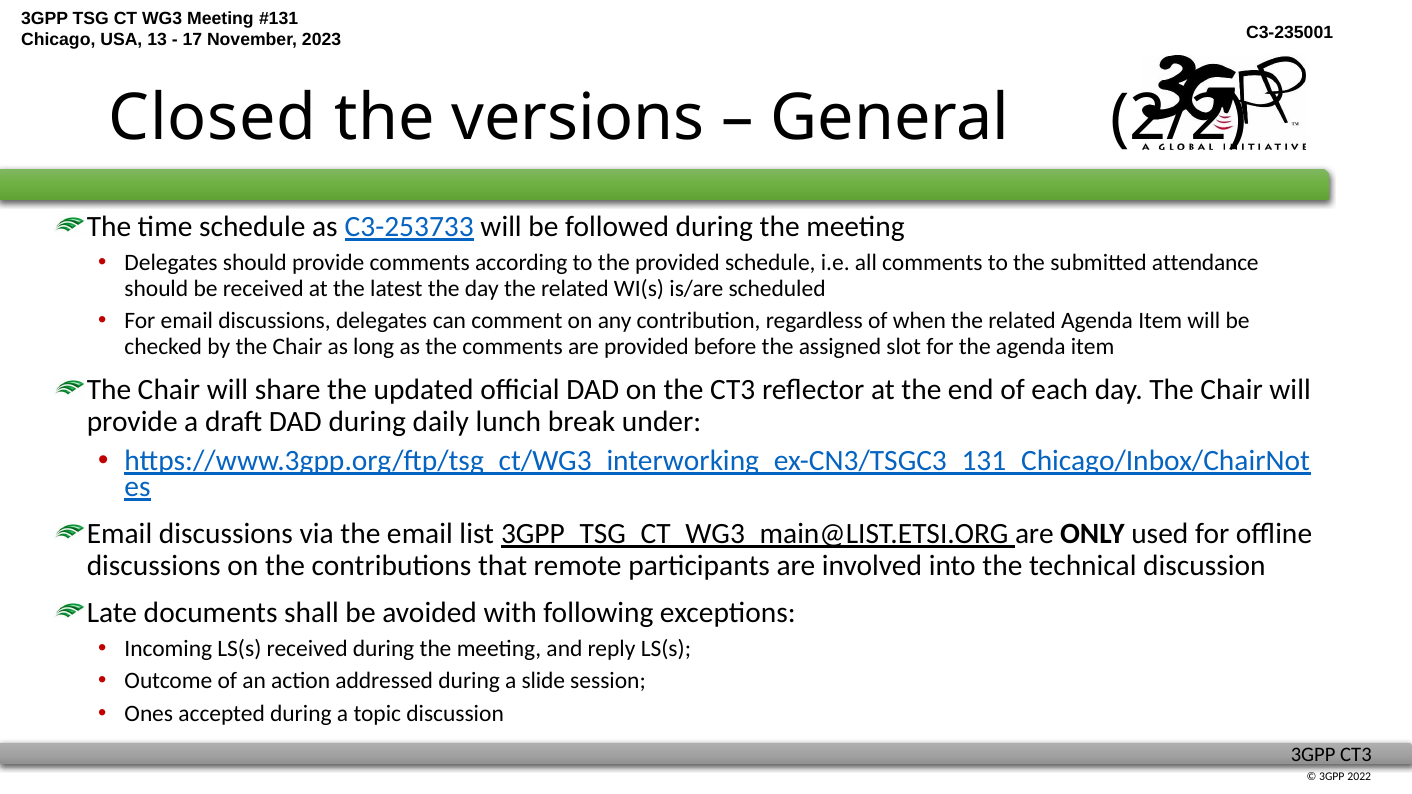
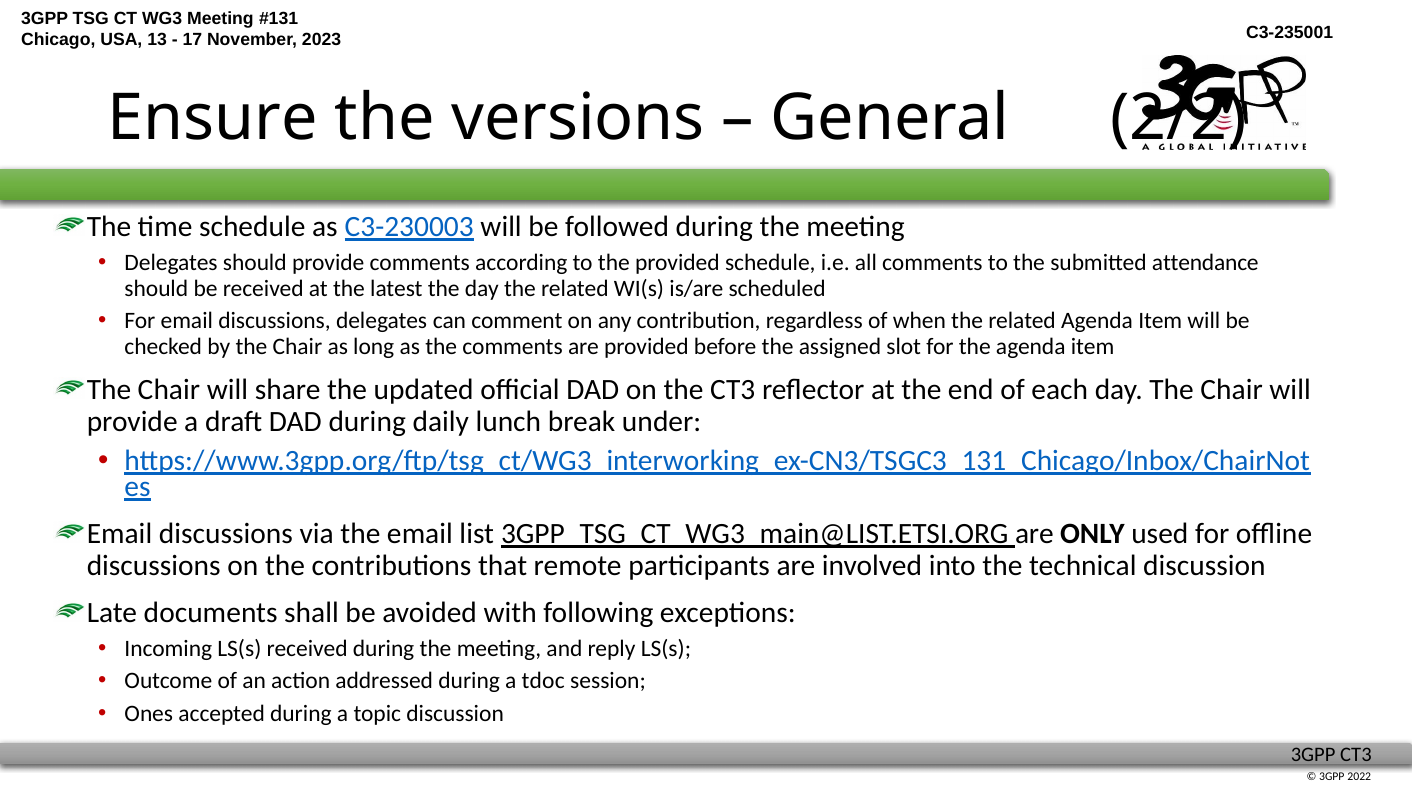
Closed: Closed -> Ensure
C3-253733: C3-253733 -> C3-230003
slide: slide -> tdoc
